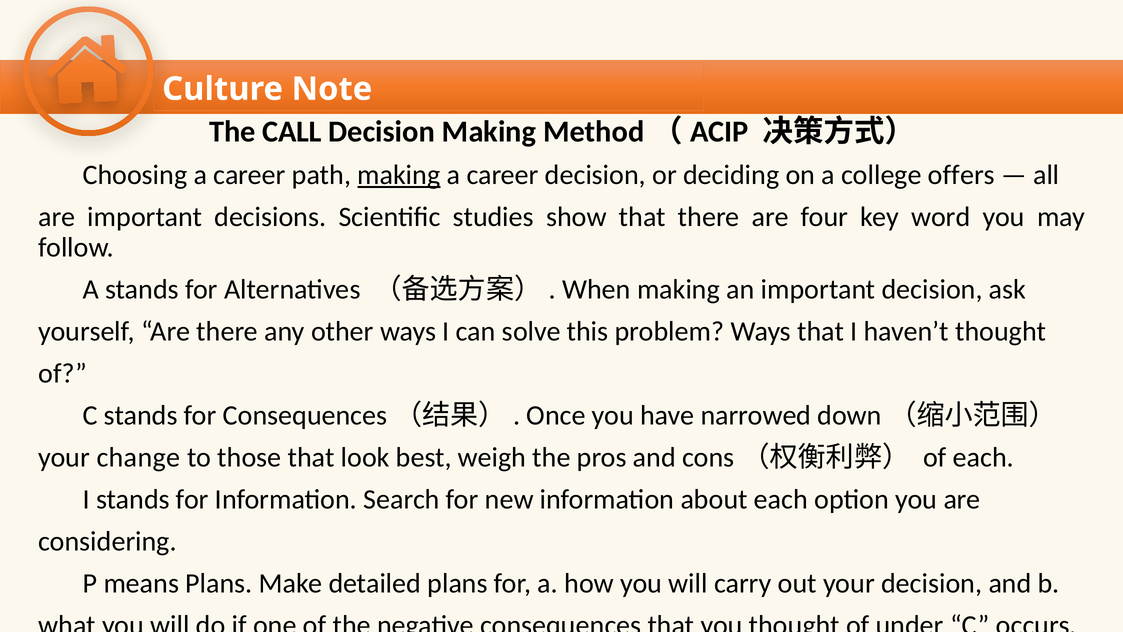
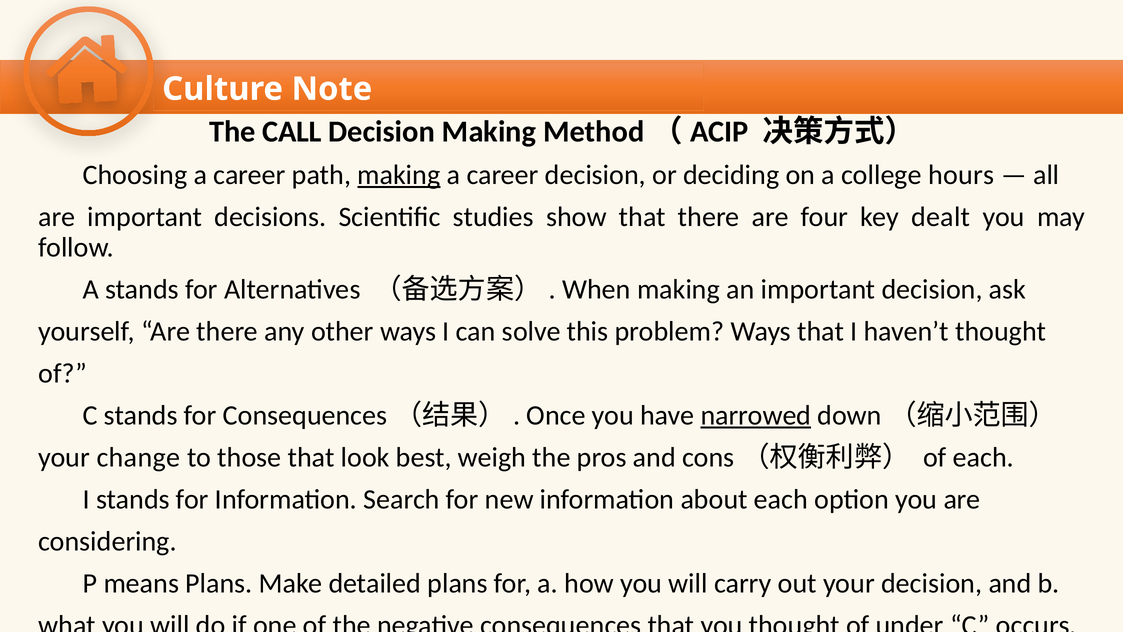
offers: offers -> hours
word: word -> dealt
narrowed underline: none -> present
